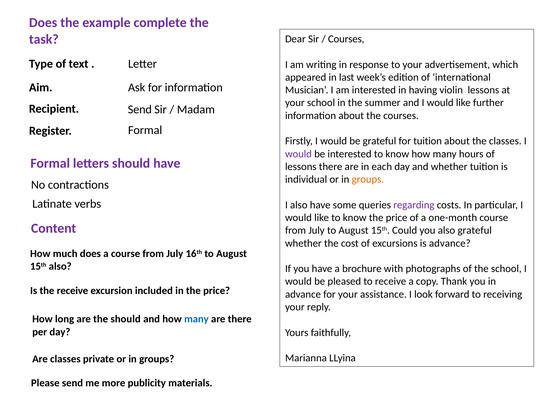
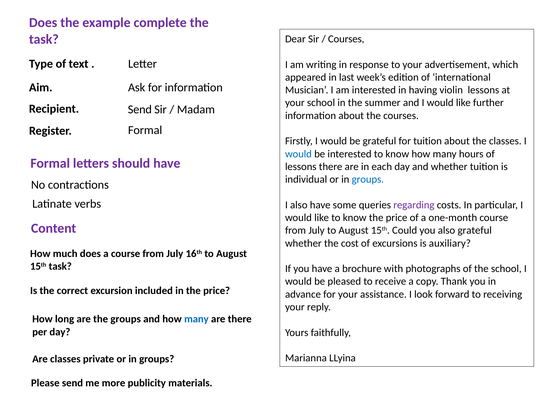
would at (298, 154) colour: purple -> blue
groups at (368, 179) colour: orange -> blue
is advance: advance -> auxiliary
15th also: also -> task
the receive: receive -> correct
the should: should -> groups
